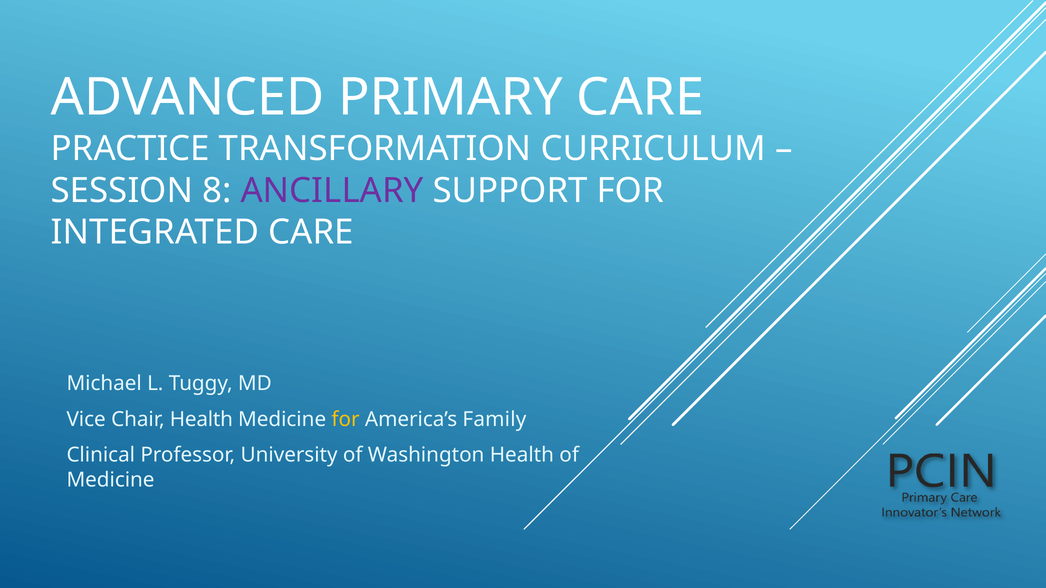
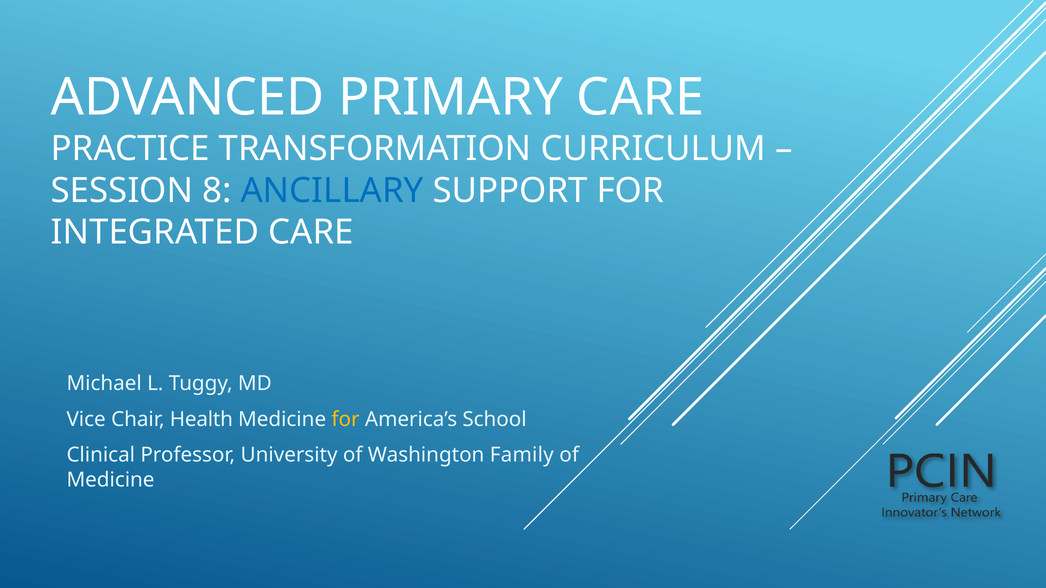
ANCILLARY colour: purple -> blue
Family: Family -> School
Washington Health: Health -> Family
